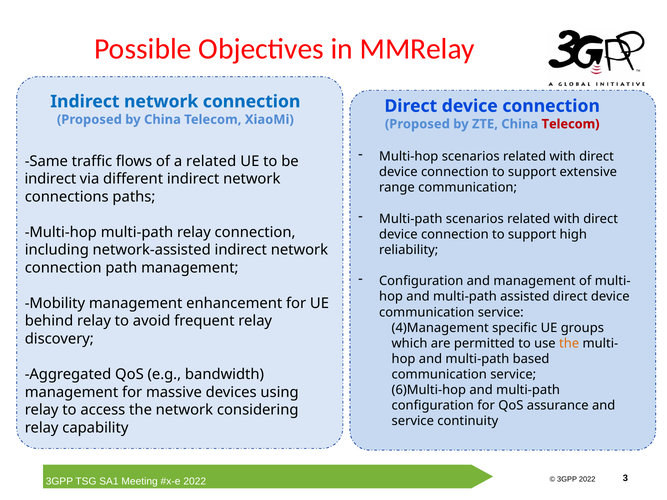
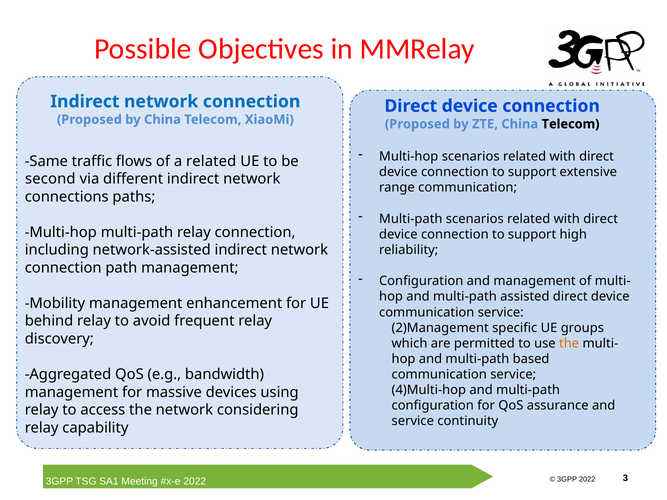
Telecom at (571, 124) colour: red -> black
indirect at (50, 179): indirect -> second
4)Management: 4)Management -> 2)Management
6)Multi-hop: 6)Multi-hop -> 4)Multi-hop
